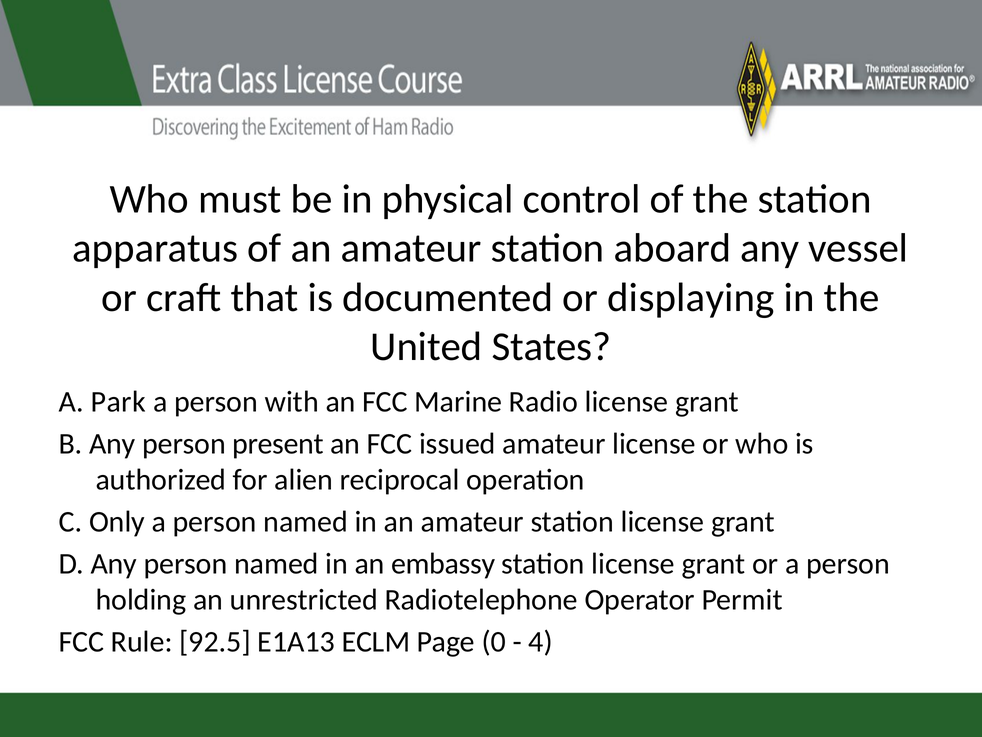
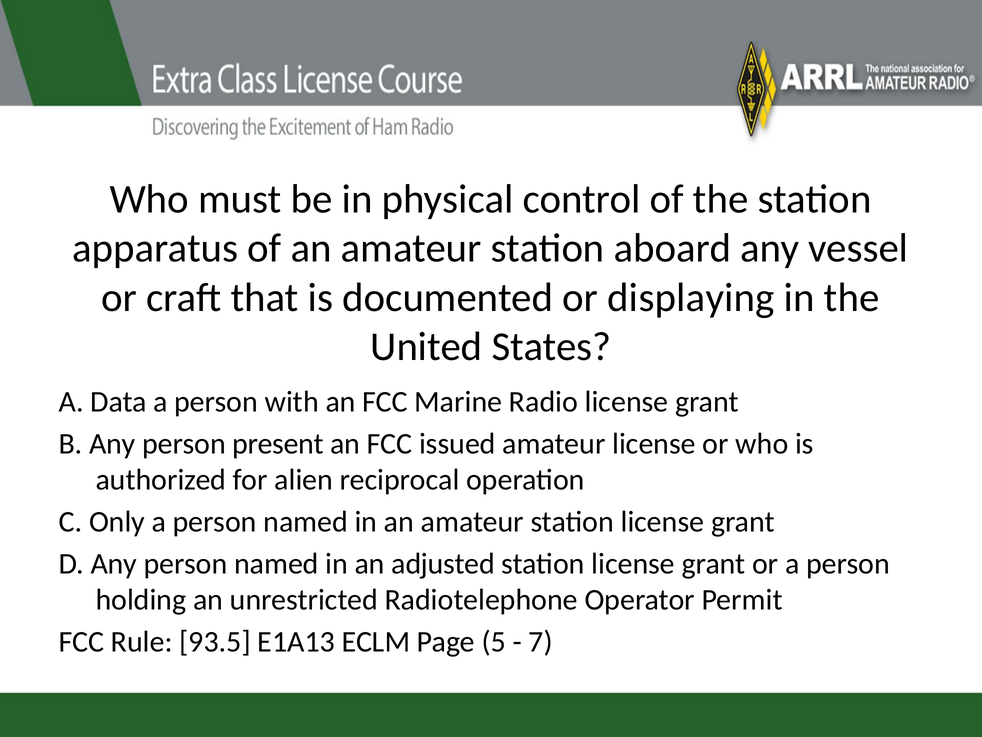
Park: Park -> Data
embassy: embassy -> adjusted
92.5: 92.5 -> 93.5
0: 0 -> 5
4: 4 -> 7
